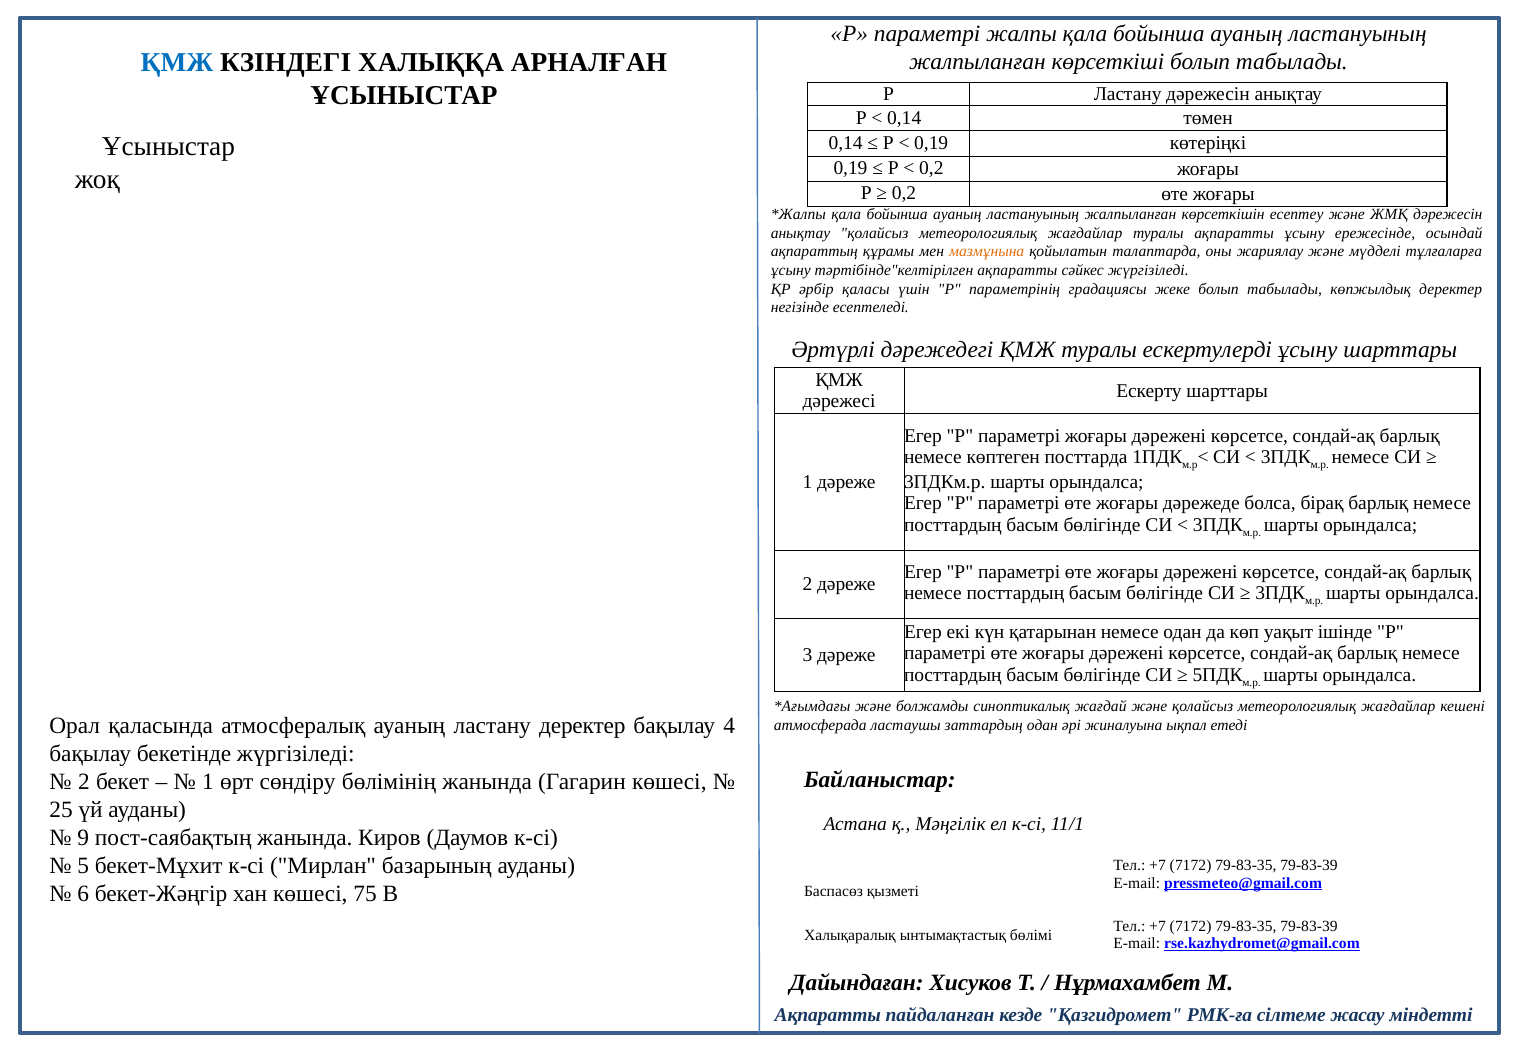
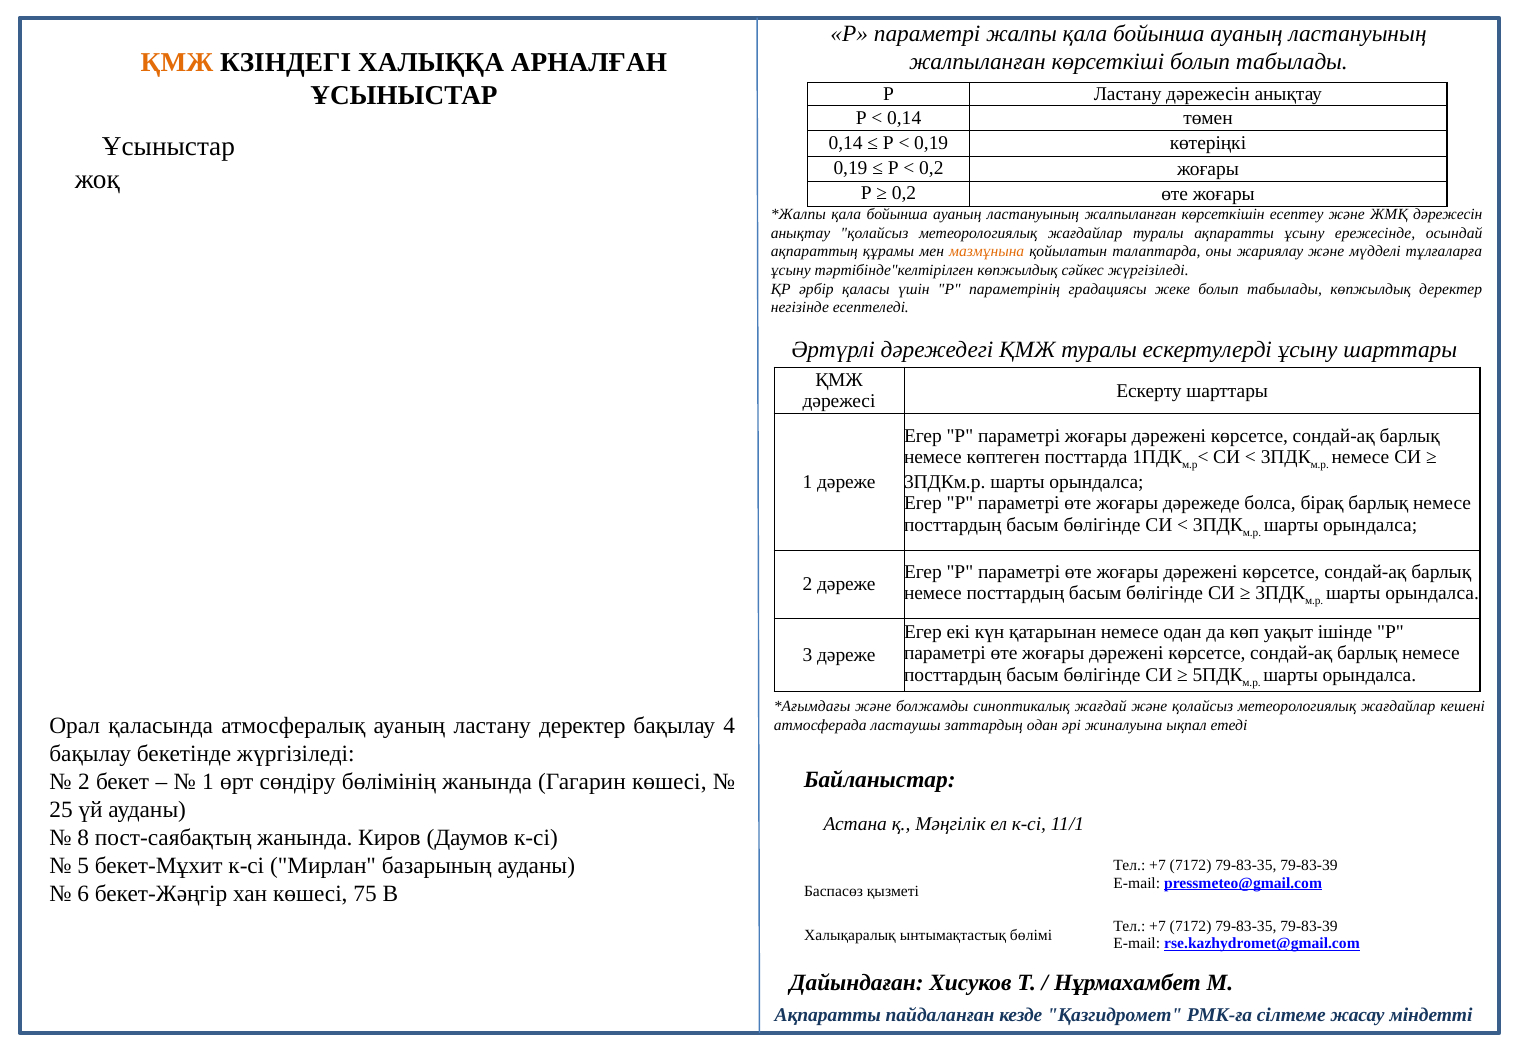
ҚМЖ at (177, 63) colour: blue -> orange
тәртібінде"келтірілген ақпаратты: ақпаратты -> көпжылдық
9: 9 -> 8
